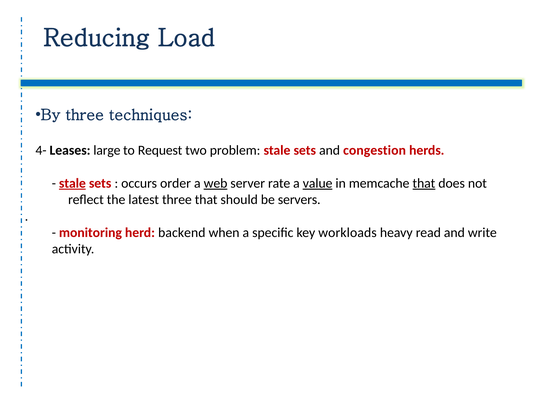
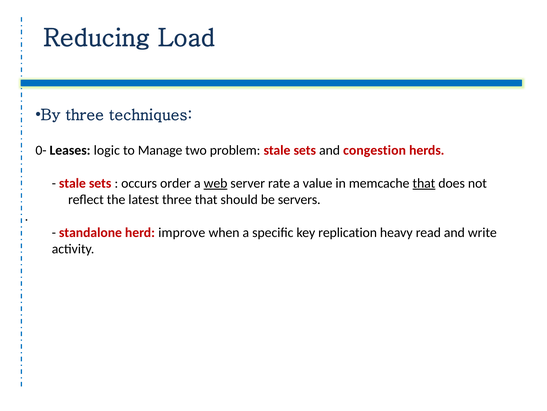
4-: 4- -> 0-
large: large -> logic
Request: Request -> Manage
stale at (72, 183) underline: present -> none
value underline: present -> none
monitoring: monitoring -> standalone
backend: backend -> improve
workloads: workloads -> replication
